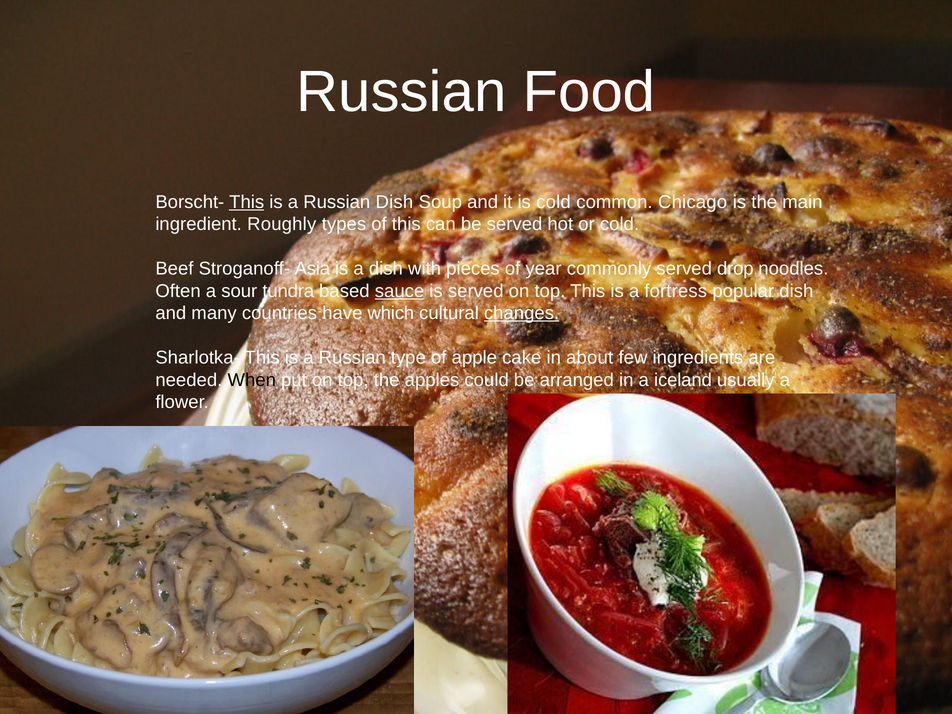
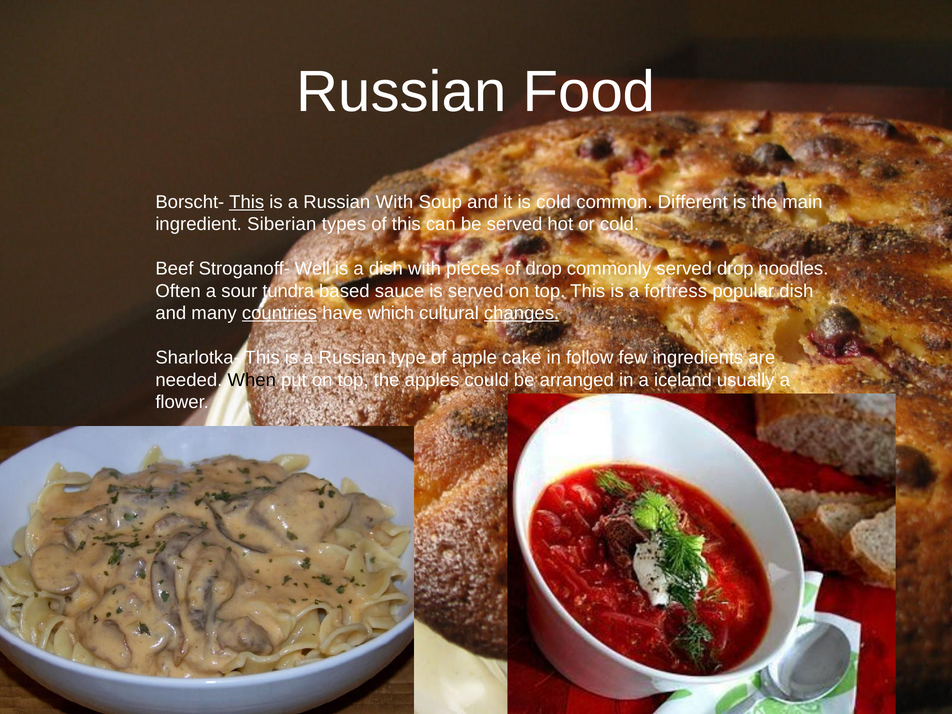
Russian Dish: Dish -> With
Chicago: Chicago -> Different
Roughly: Roughly -> Siberian
Asia: Asia -> Well
of year: year -> drop
sauce underline: present -> none
countries underline: none -> present
about: about -> follow
